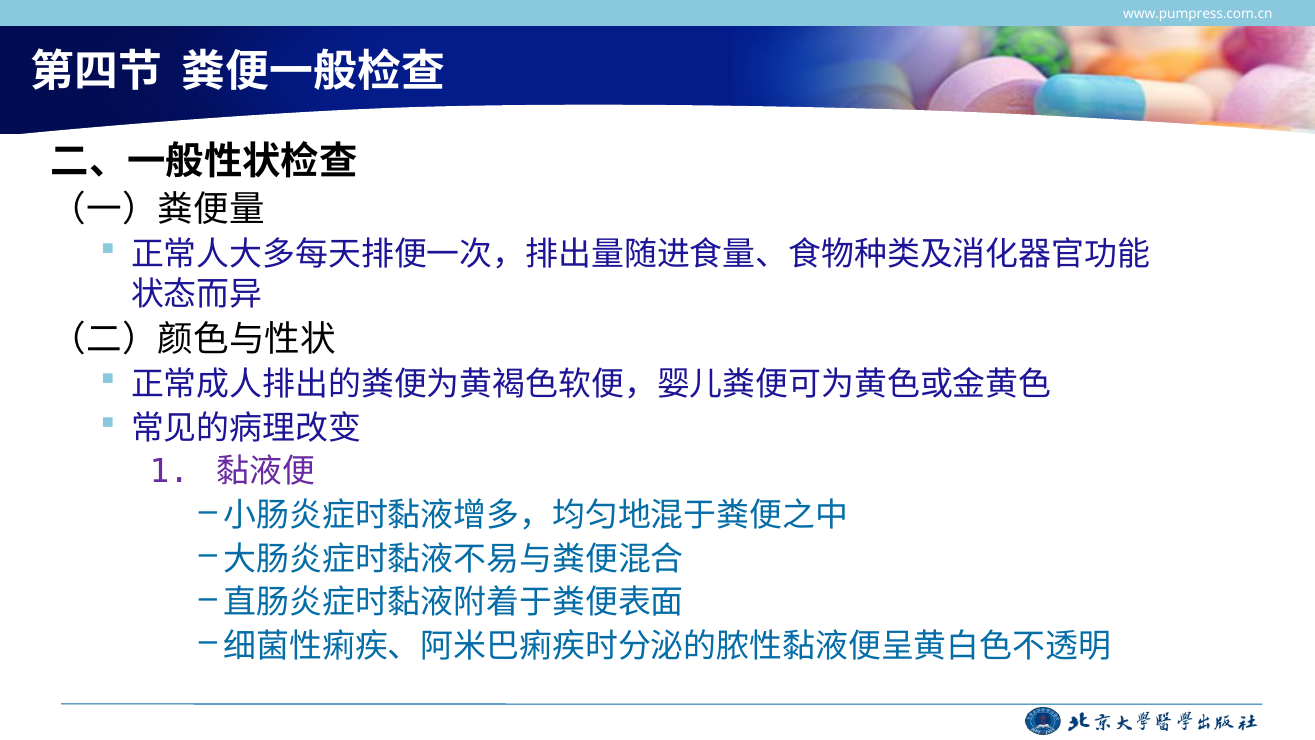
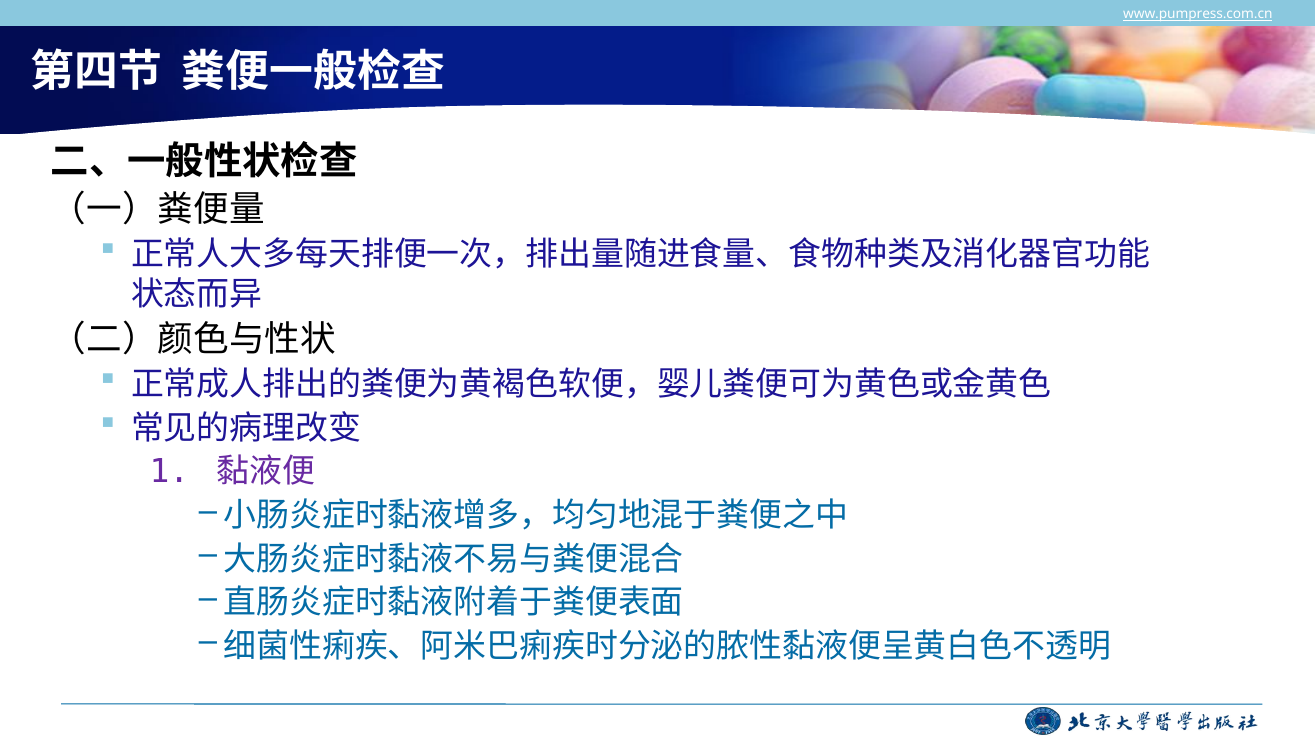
www.pumpress.com.cn underline: none -> present
